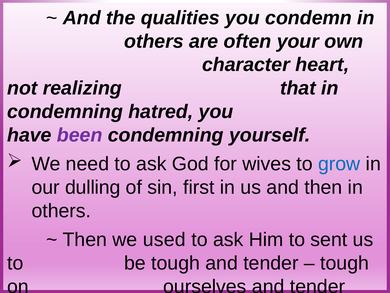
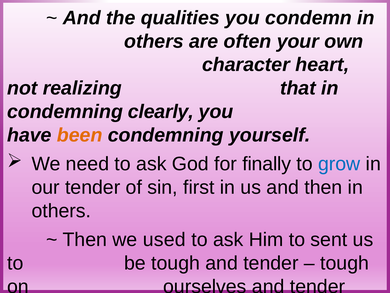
hatred: hatred -> clearly
been colour: purple -> orange
wives: wives -> finally
our dulling: dulling -> tender
